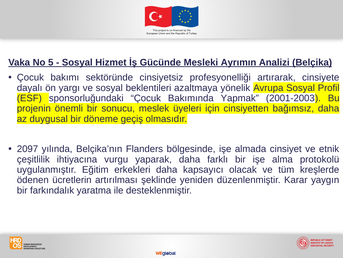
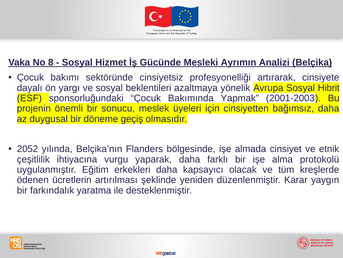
5: 5 -> 8
Profil: Profil -> Hibrit
2097: 2097 -> 2052
